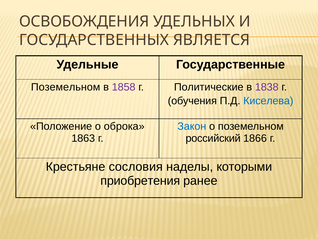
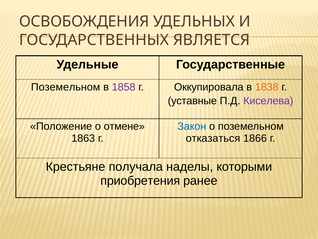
Политические: Политические -> Оккупировала
1838 colour: purple -> orange
обучения: обучения -> уставные
Киселева colour: blue -> purple
оброка: оброка -> отмене
российский: российский -> отказаться
сословия: сословия -> получала
